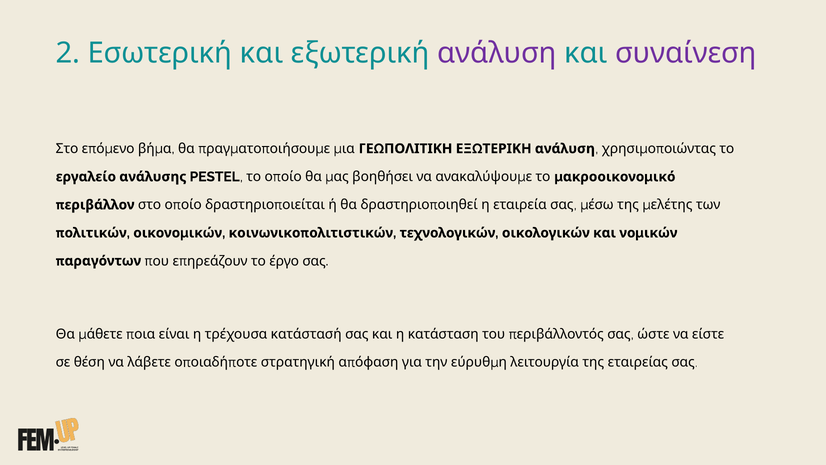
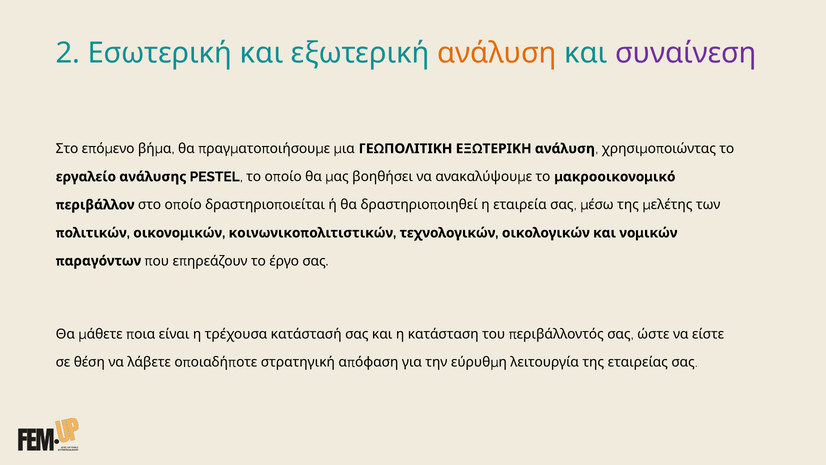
ανάλυση colour: purple -> orange
